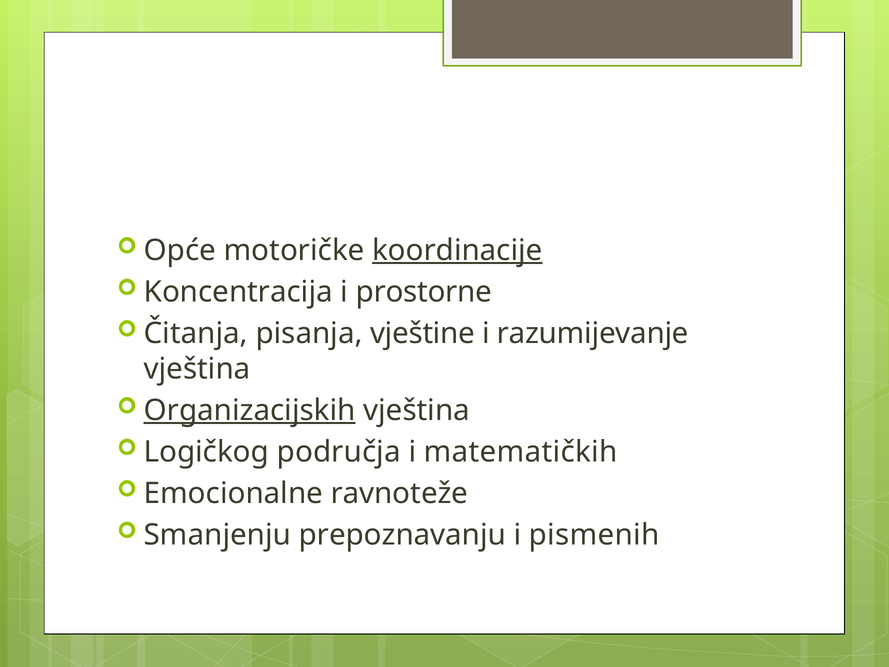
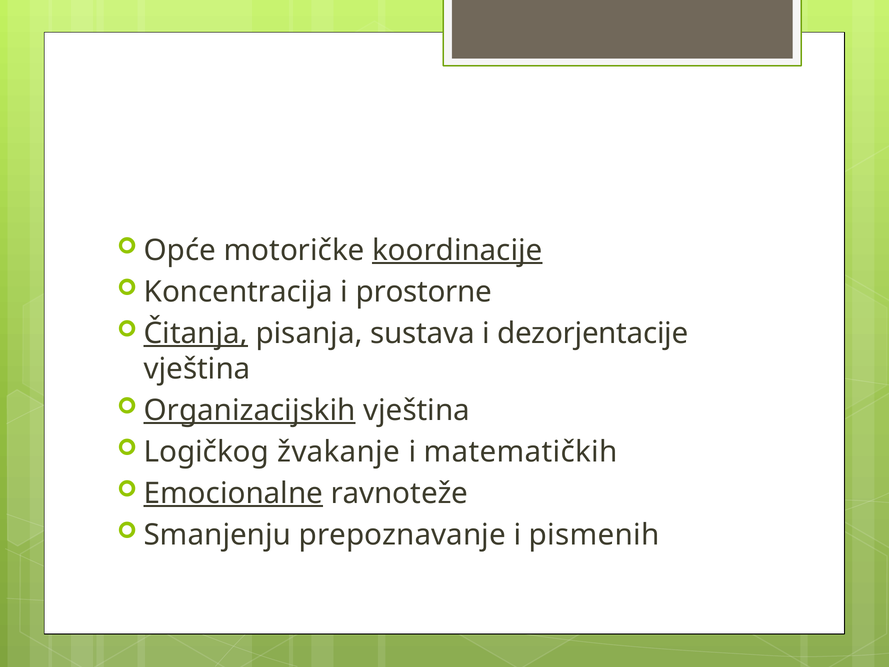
Čitanja underline: none -> present
vještine: vještine -> sustava
razumijevanje: razumijevanje -> dezorjentacije
područja: područja -> žvakanje
Emocionalne underline: none -> present
prepoznavanju: prepoznavanju -> prepoznavanje
